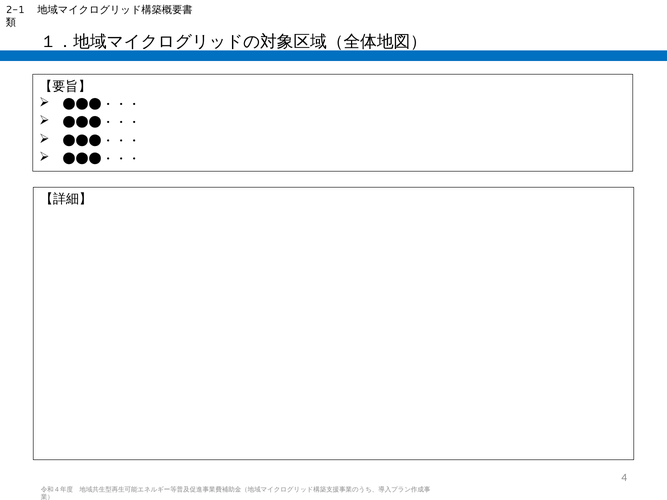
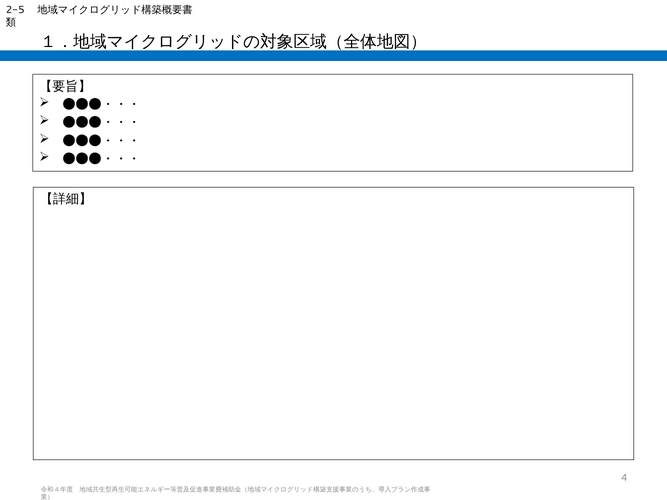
2-1: 2-1 -> 2-5
